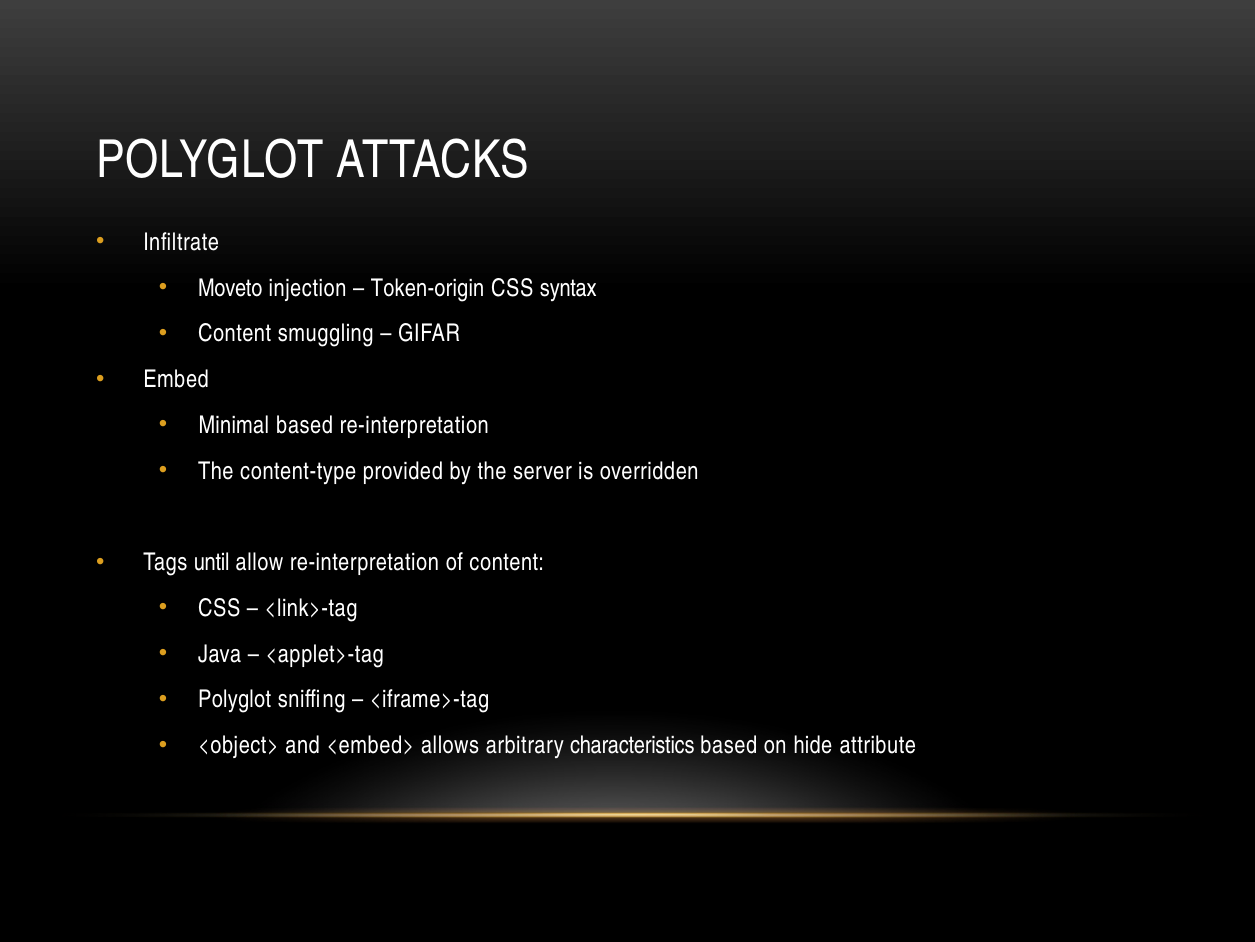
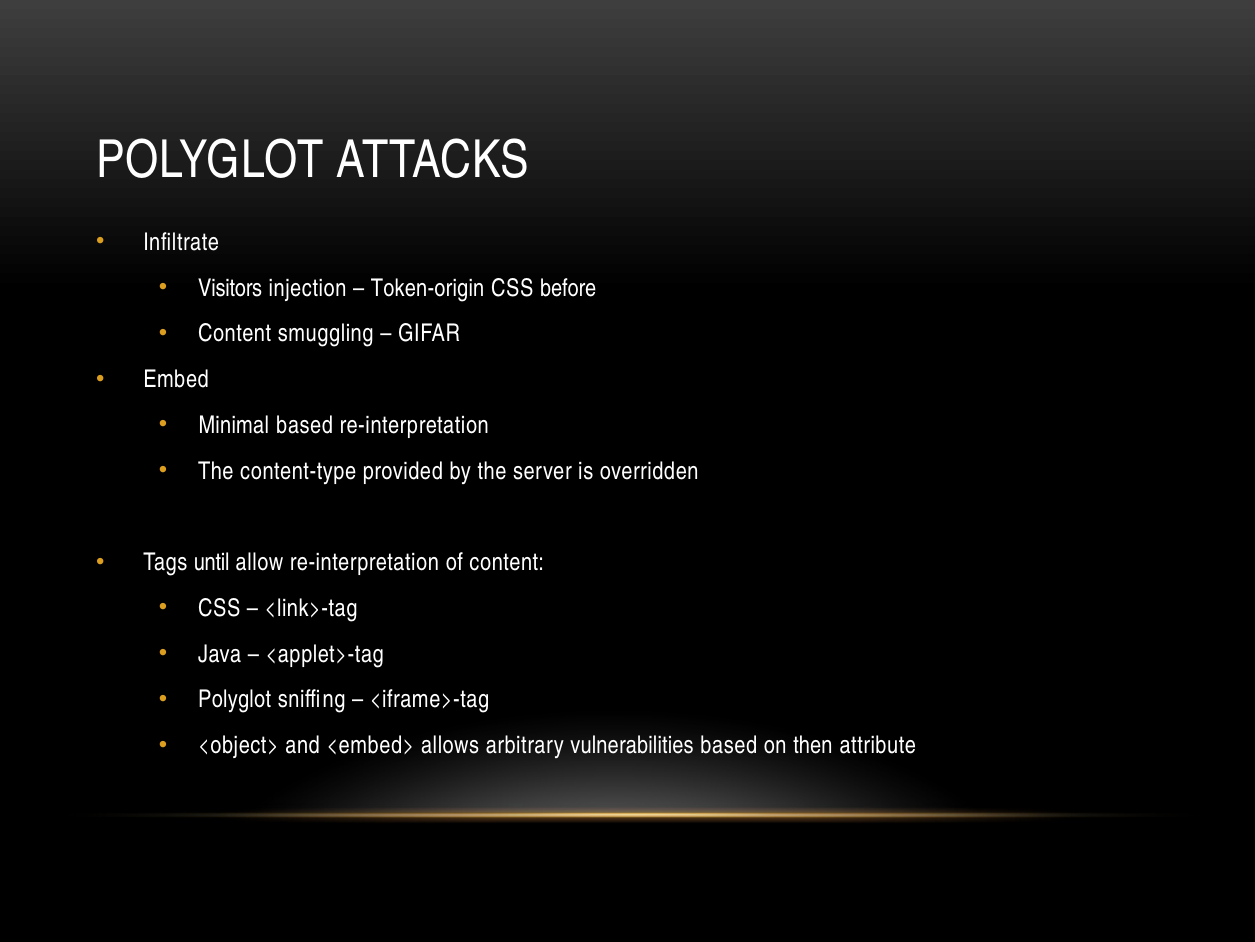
Moveto: Moveto -> Visitors
syntax: syntax -> before
characteristics: characteristics -> vulnerabilities
hide: hide -> then
